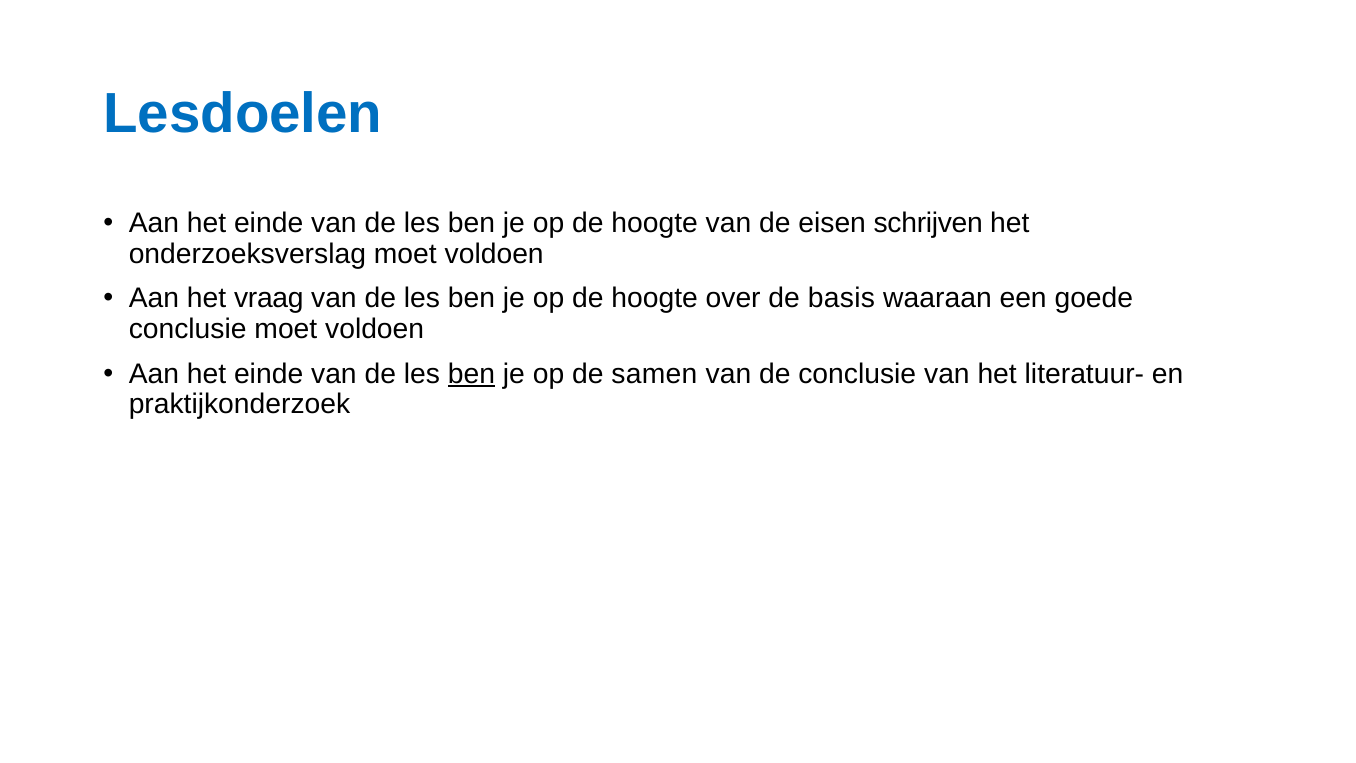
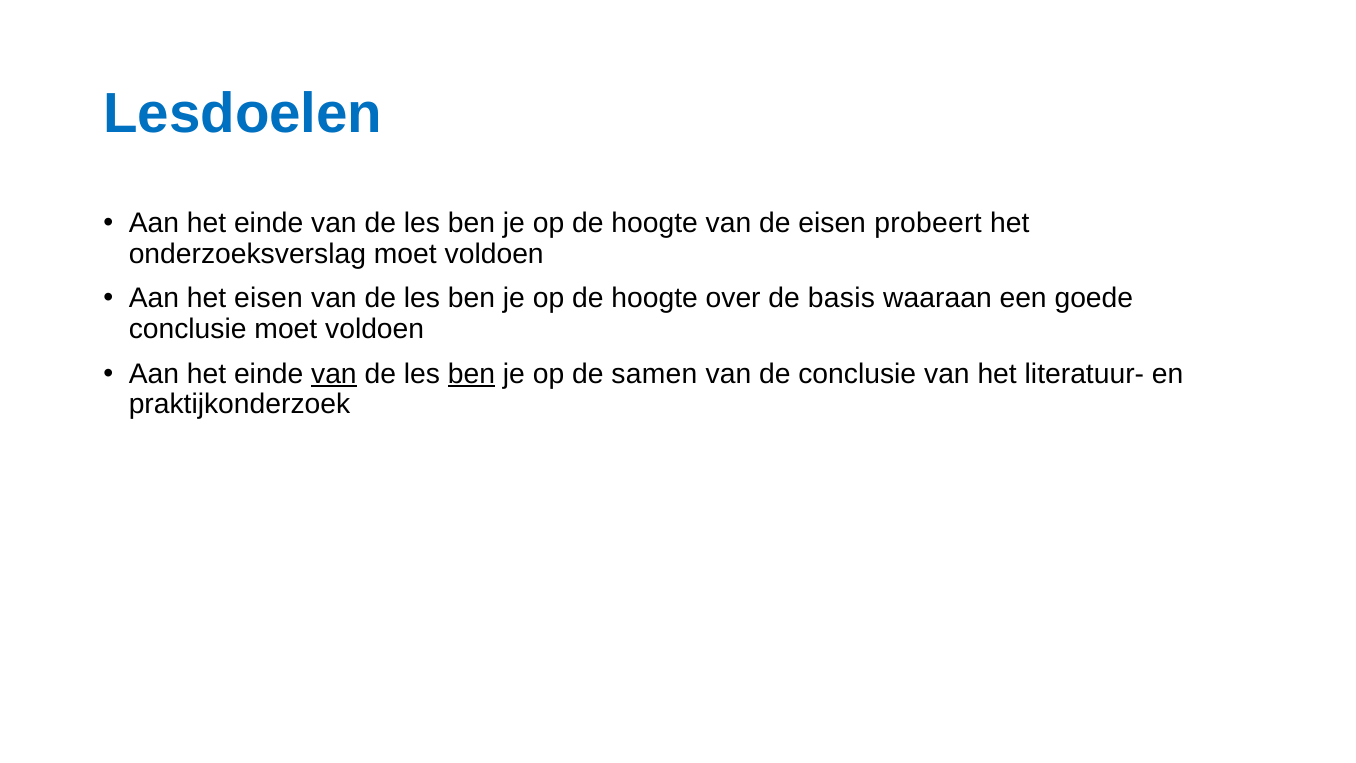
schrijven: schrijven -> probeert
het vraag: vraag -> eisen
van at (334, 374) underline: none -> present
